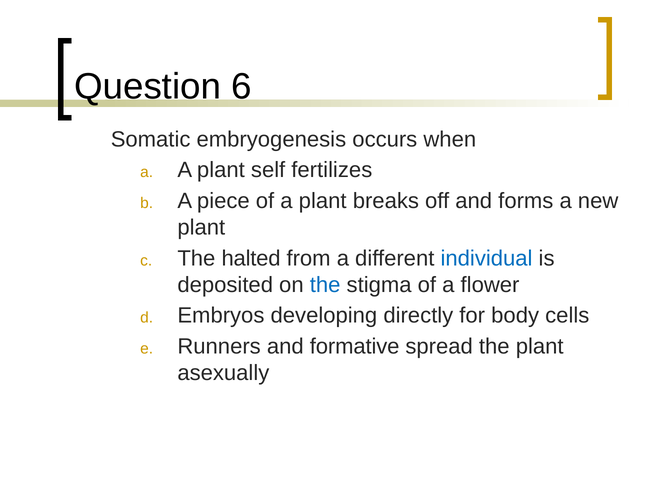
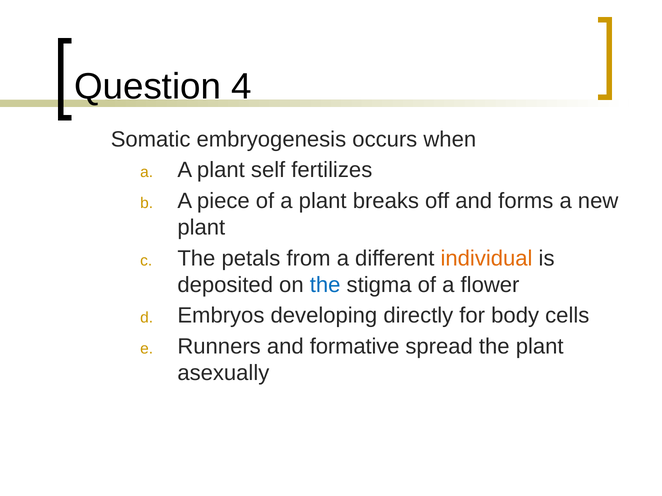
6: 6 -> 4
halted: halted -> petals
individual colour: blue -> orange
